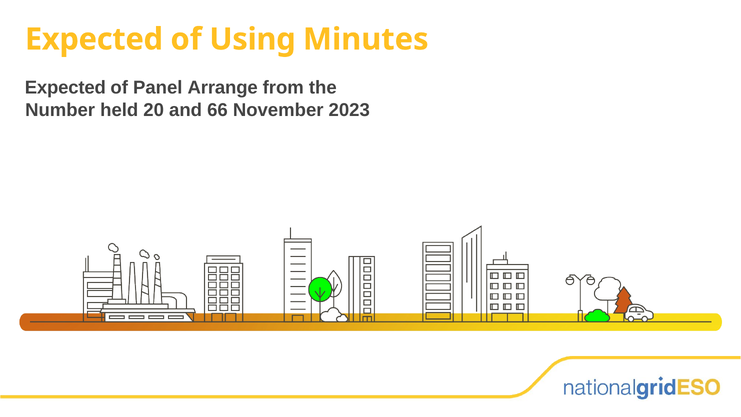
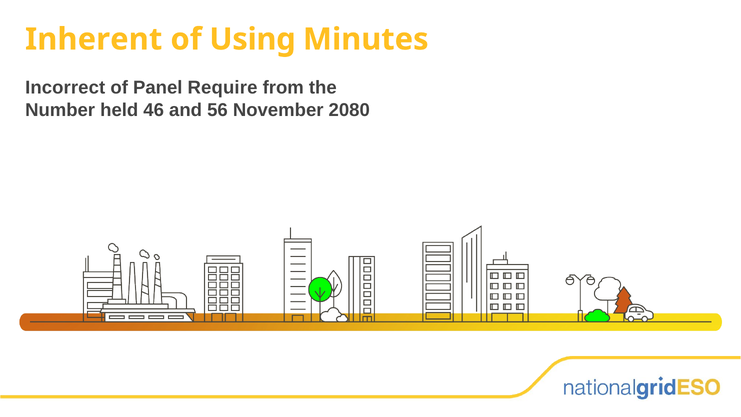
Expected at (94, 39): Expected -> Inherent
Expected at (65, 88): Expected -> Incorrect
Arrange: Arrange -> Require
20: 20 -> 46
66: 66 -> 56
2023: 2023 -> 2080
